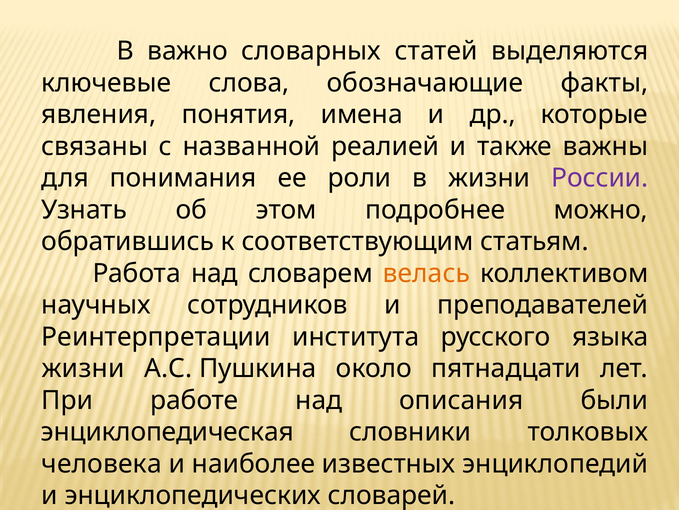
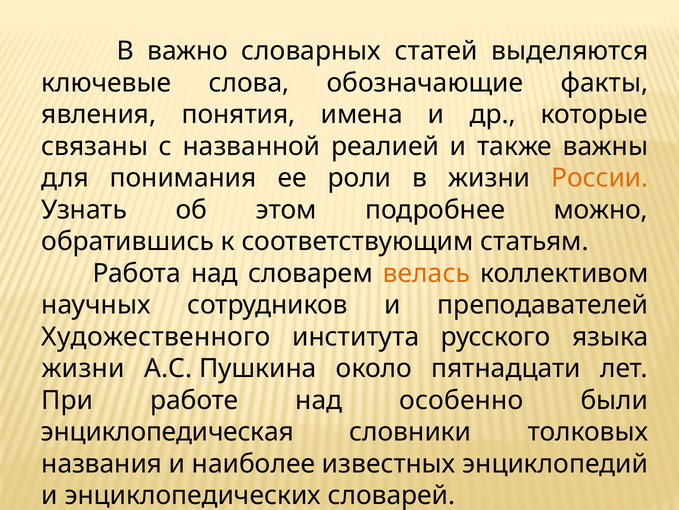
России colour: purple -> orange
Реинтерпретации: Реинтерпретации -> Художественного
описания: описания -> особенно
человека: человека -> названия
